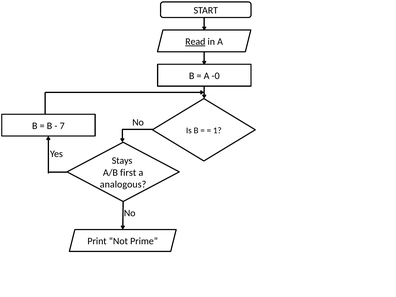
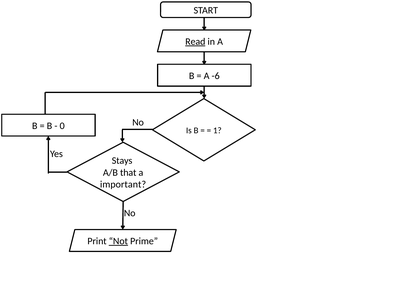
-0: -0 -> -6
7: 7 -> 0
first: first -> that
analogous: analogous -> important
Not underline: none -> present
